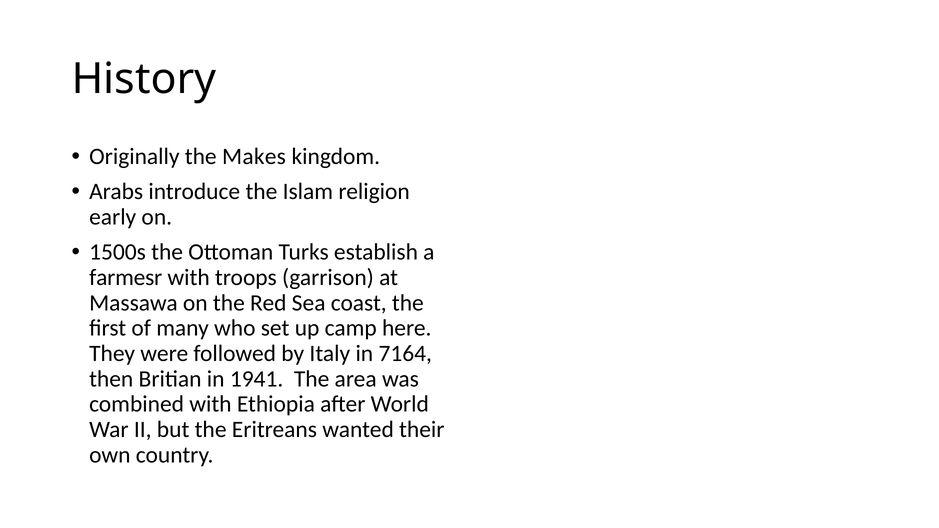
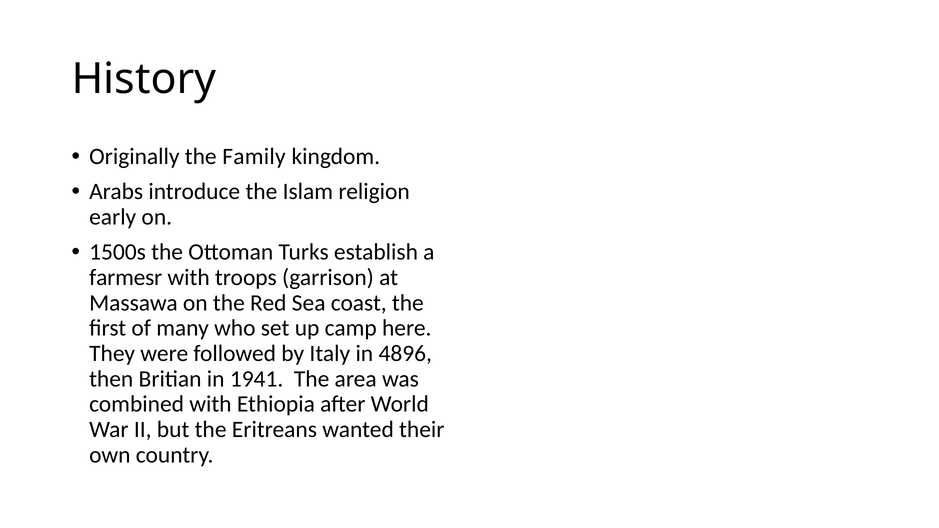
Makes: Makes -> Family
7164: 7164 -> 4896
